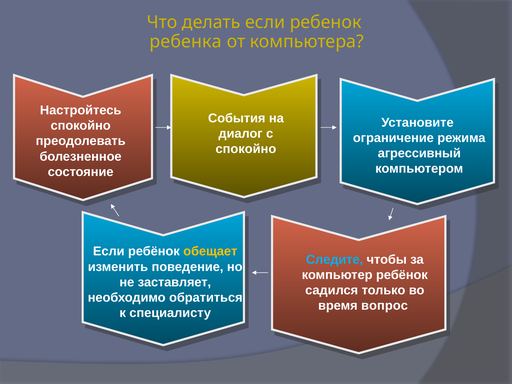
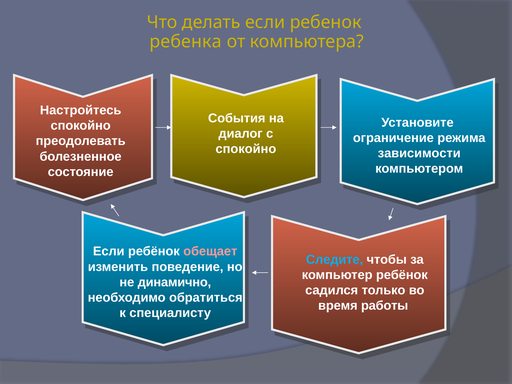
агрессивный: агрессивный -> зависимости
обещает colour: yellow -> pink
заставляет: заставляет -> динамично
вопрос: вопрос -> работы
